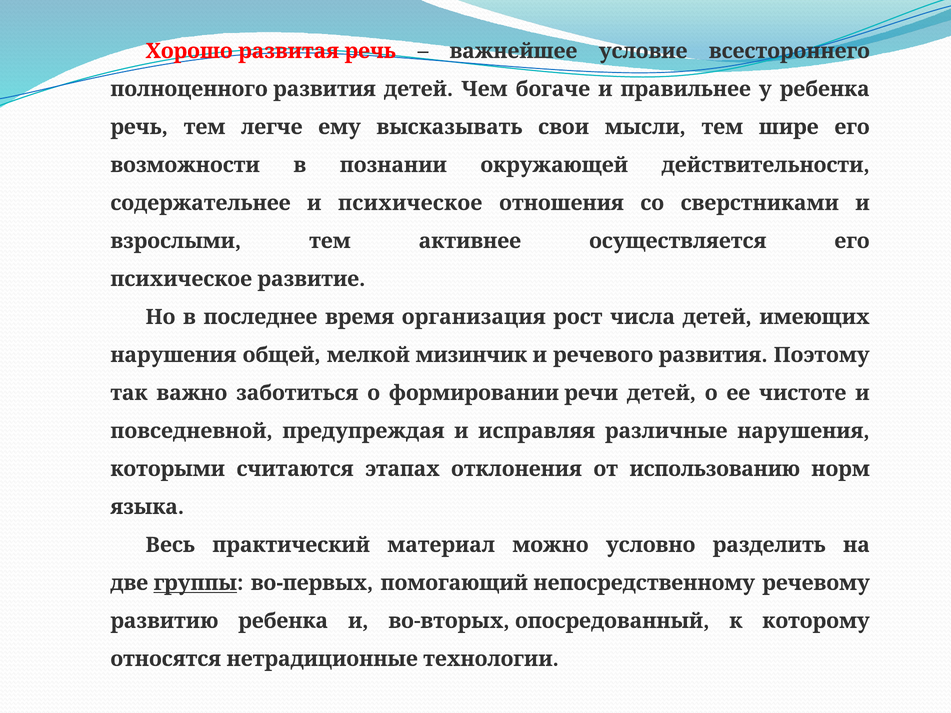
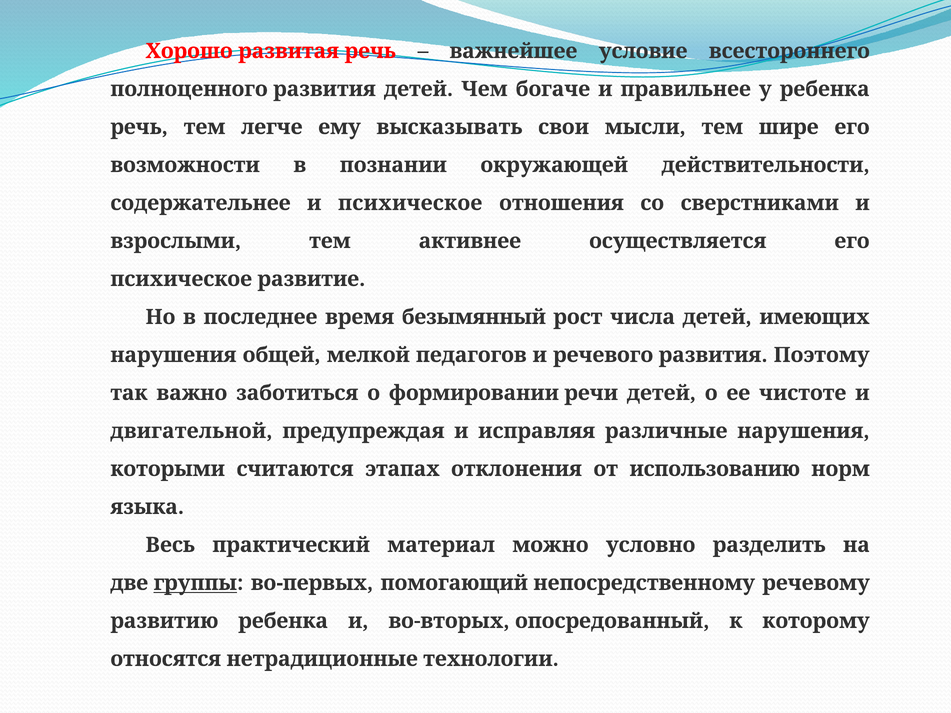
организация: организация -> безымянный
мизинчик: мизинчик -> педагогов
повседневной: повседневной -> двигательной
